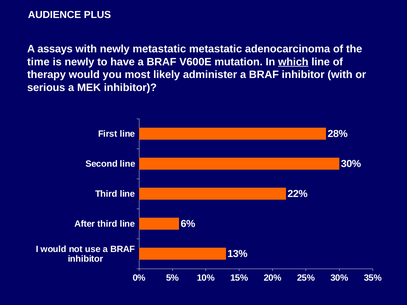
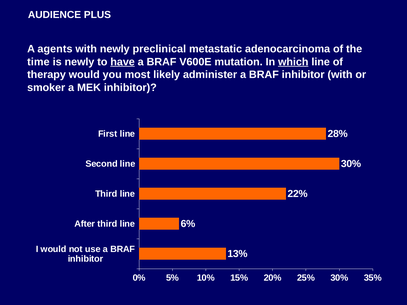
assays: assays -> agents
newly metastatic: metastatic -> preclinical
have underline: none -> present
serious: serious -> smoker
